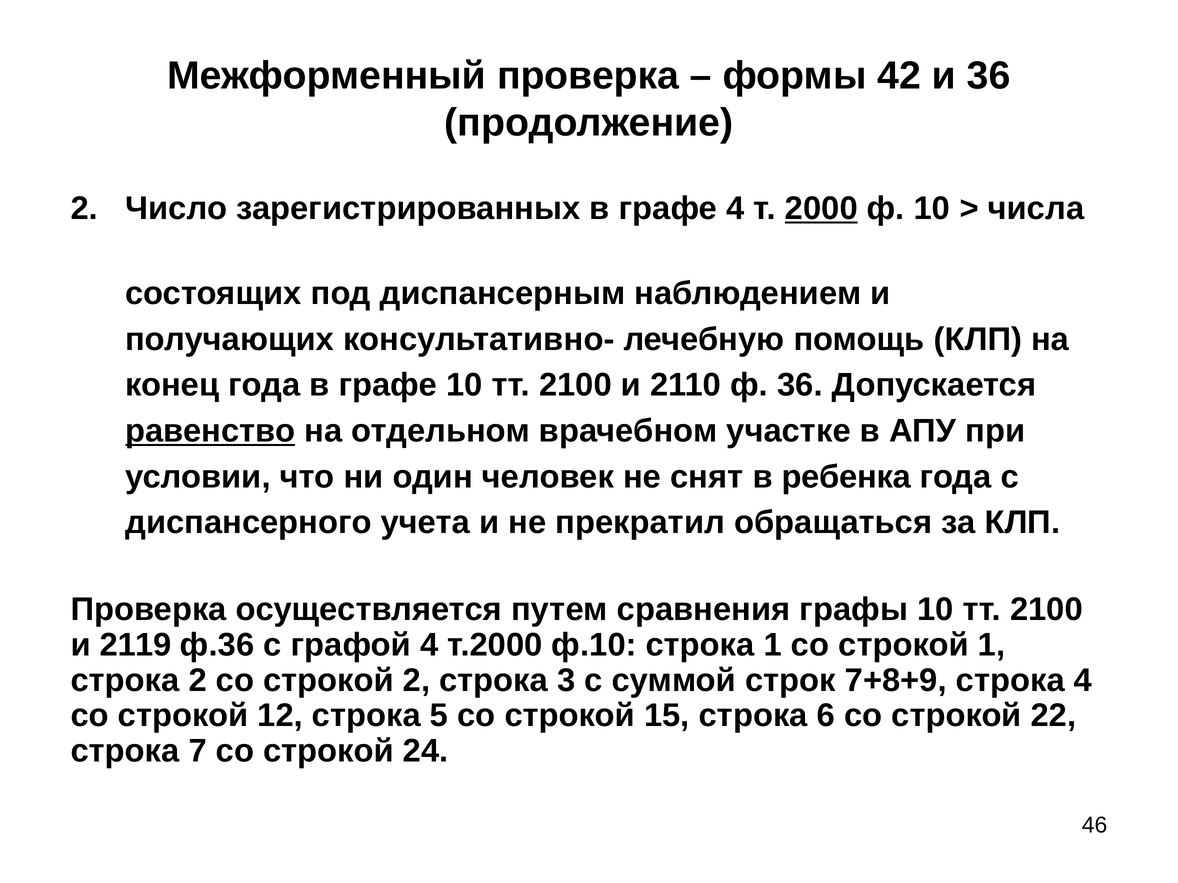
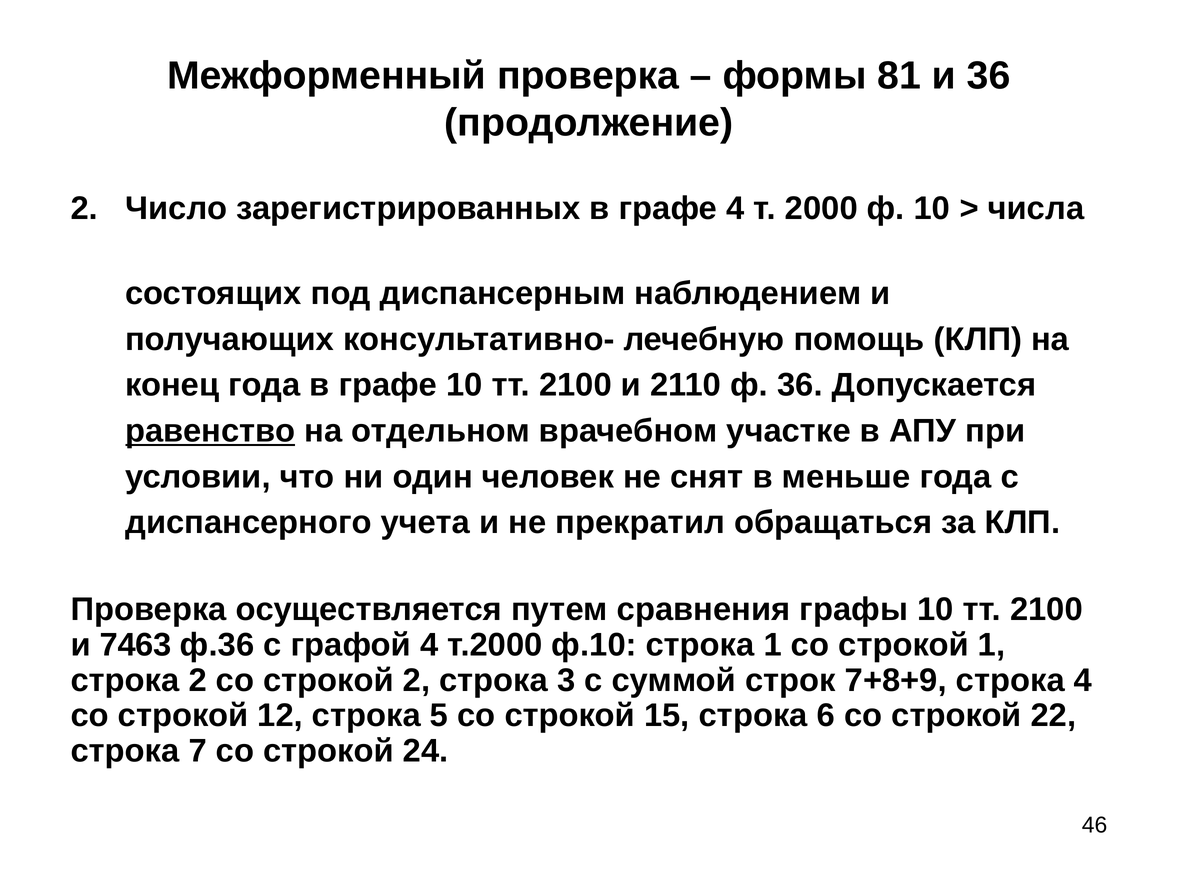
42: 42 -> 81
2000 underline: present -> none
ребенка: ребенка -> меньше
2119: 2119 -> 7463
